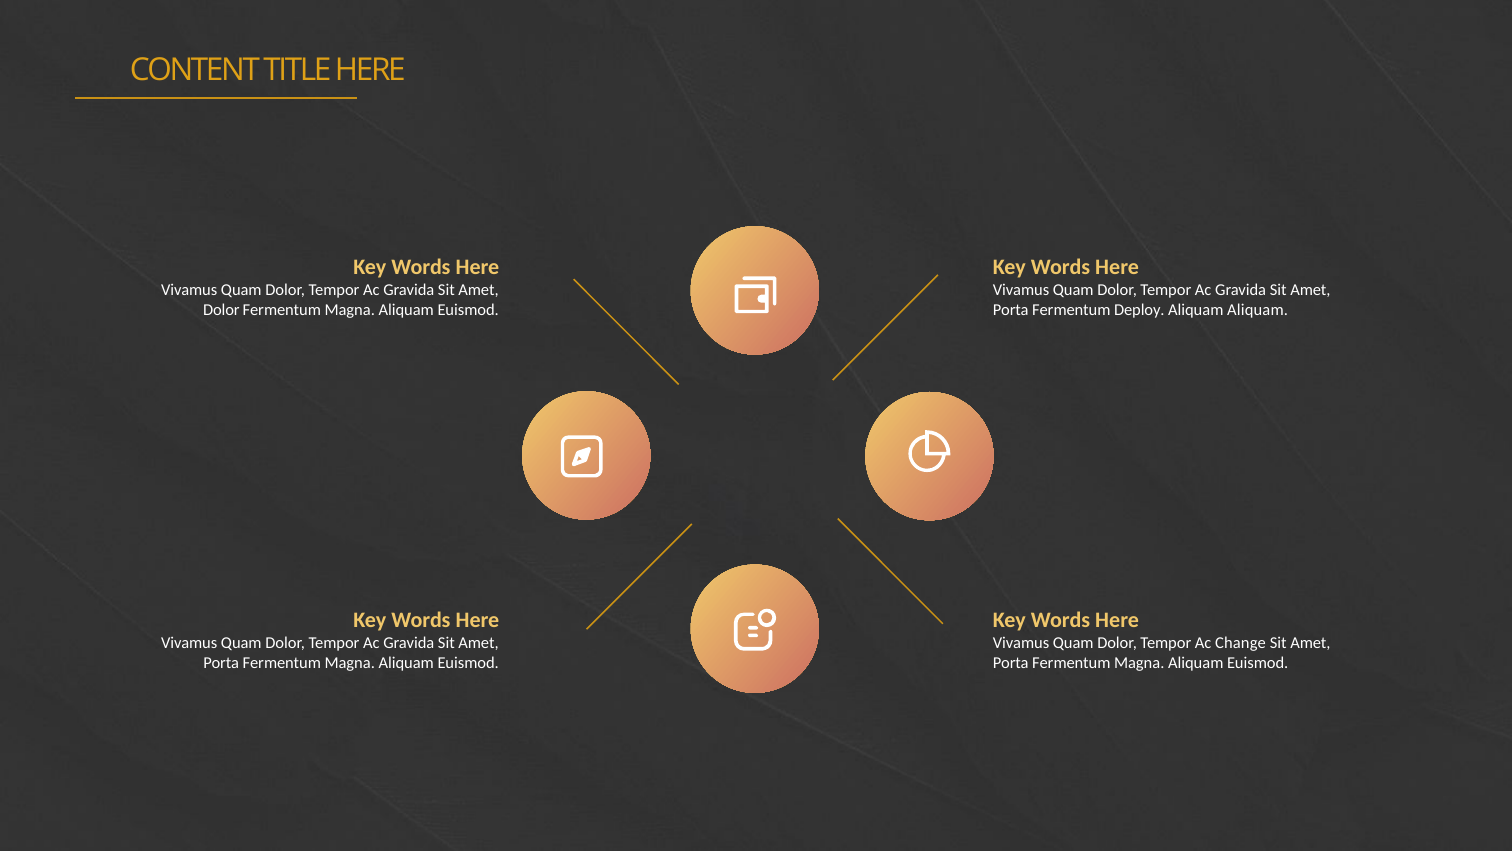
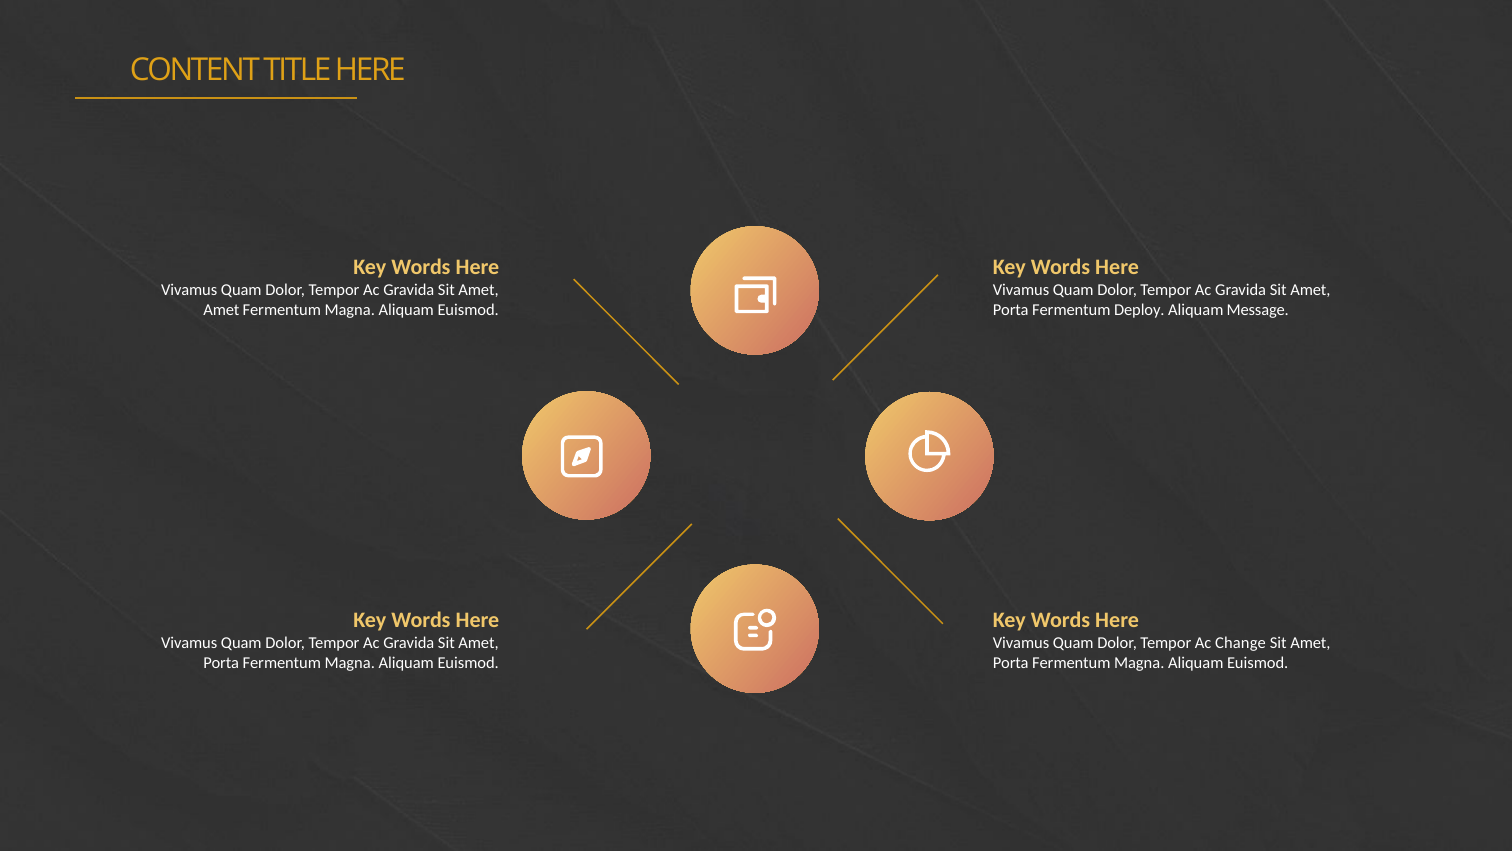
Dolor at (221, 310): Dolor -> Amet
Aliquam Aliquam: Aliquam -> Message
